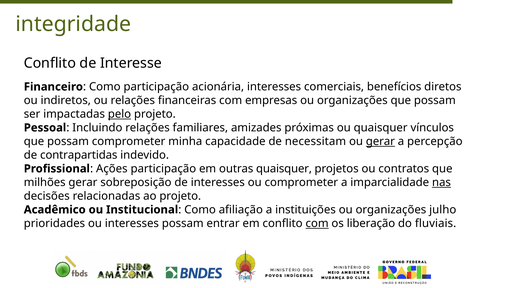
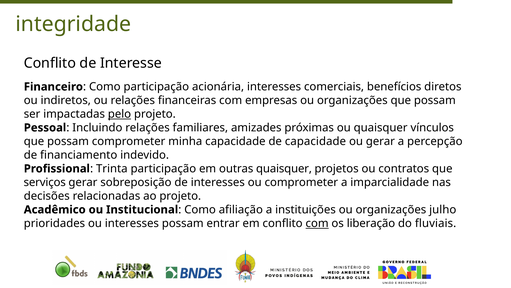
de necessitam: necessitam -> capacidade
gerar at (380, 141) underline: present -> none
contrapartidas: contrapartidas -> financiamento
Ações: Ações -> Trinta
milhões: milhões -> serviços
nas underline: present -> none
